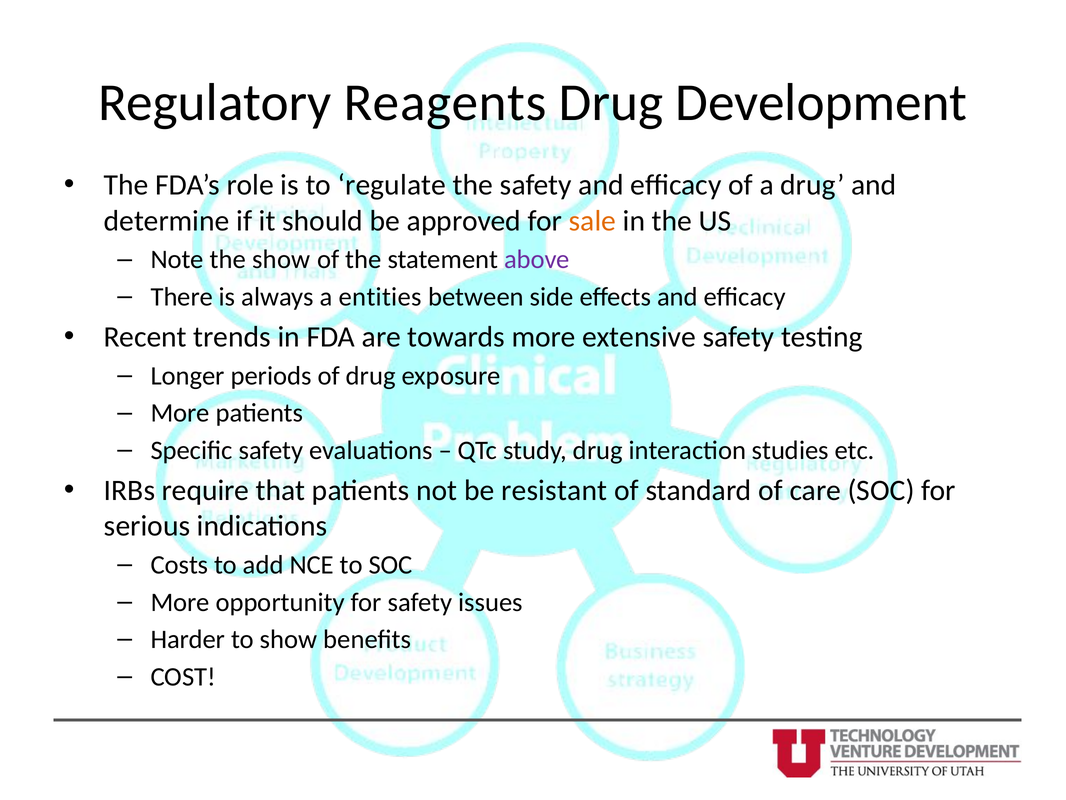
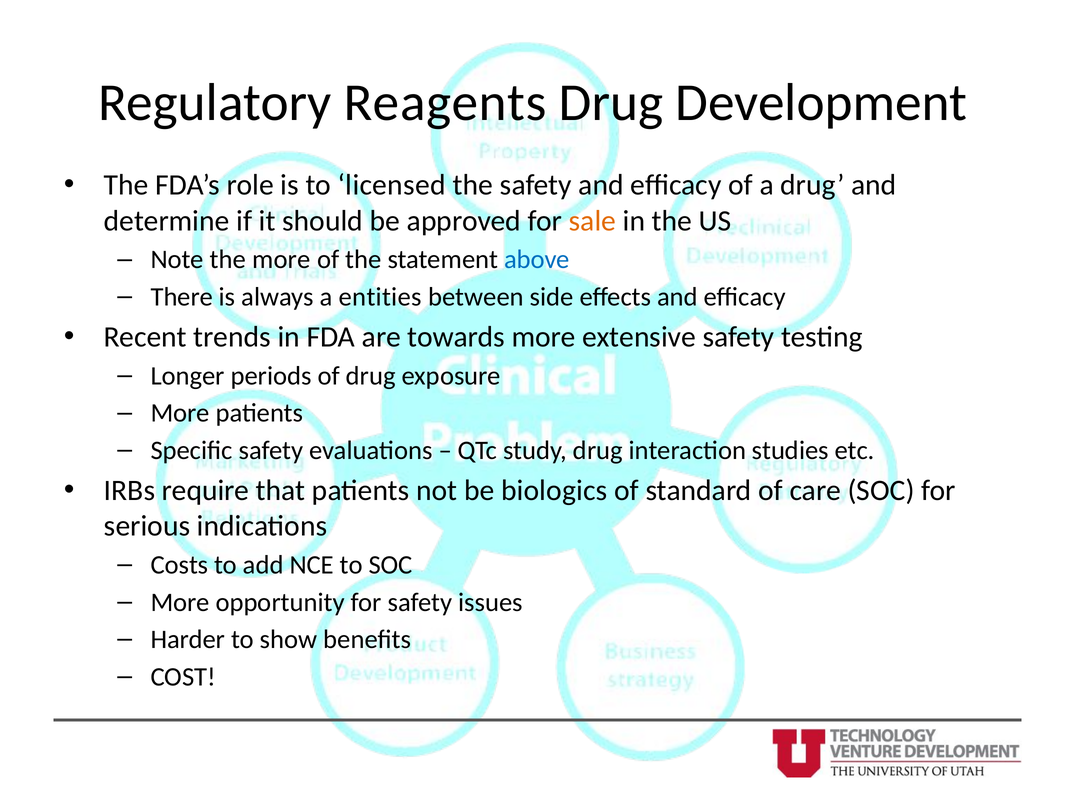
regulate: regulate -> licensed
the show: show -> more
above colour: purple -> blue
resistant: resistant -> biologics
